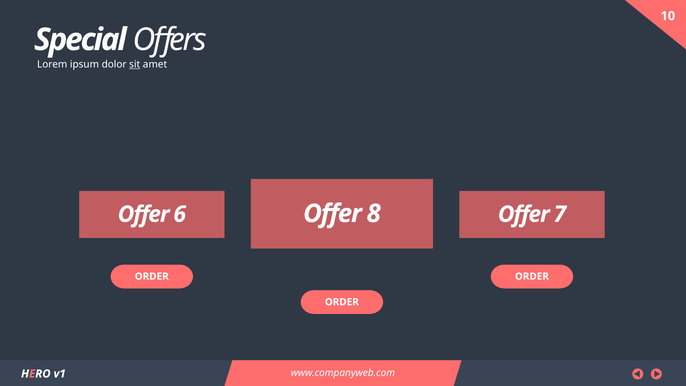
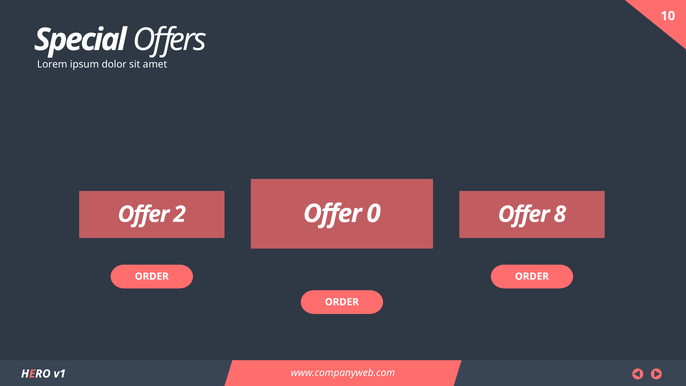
sit underline: present -> none
8: 8 -> 0
6: 6 -> 2
7: 7 -> 8
